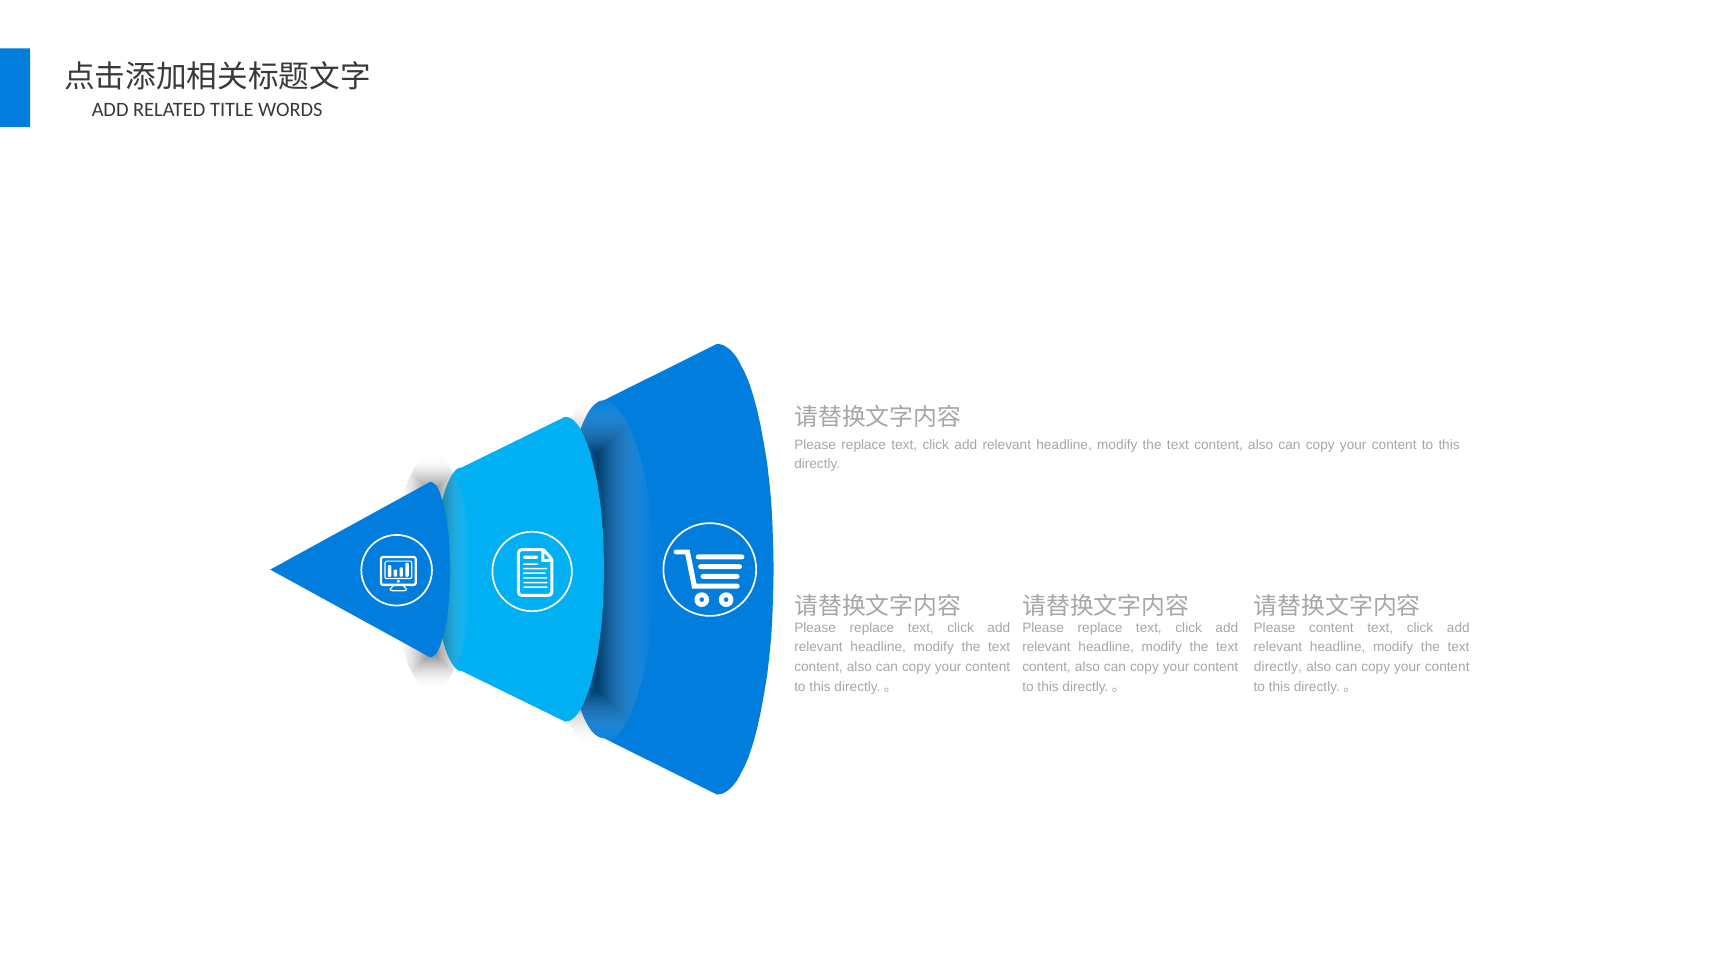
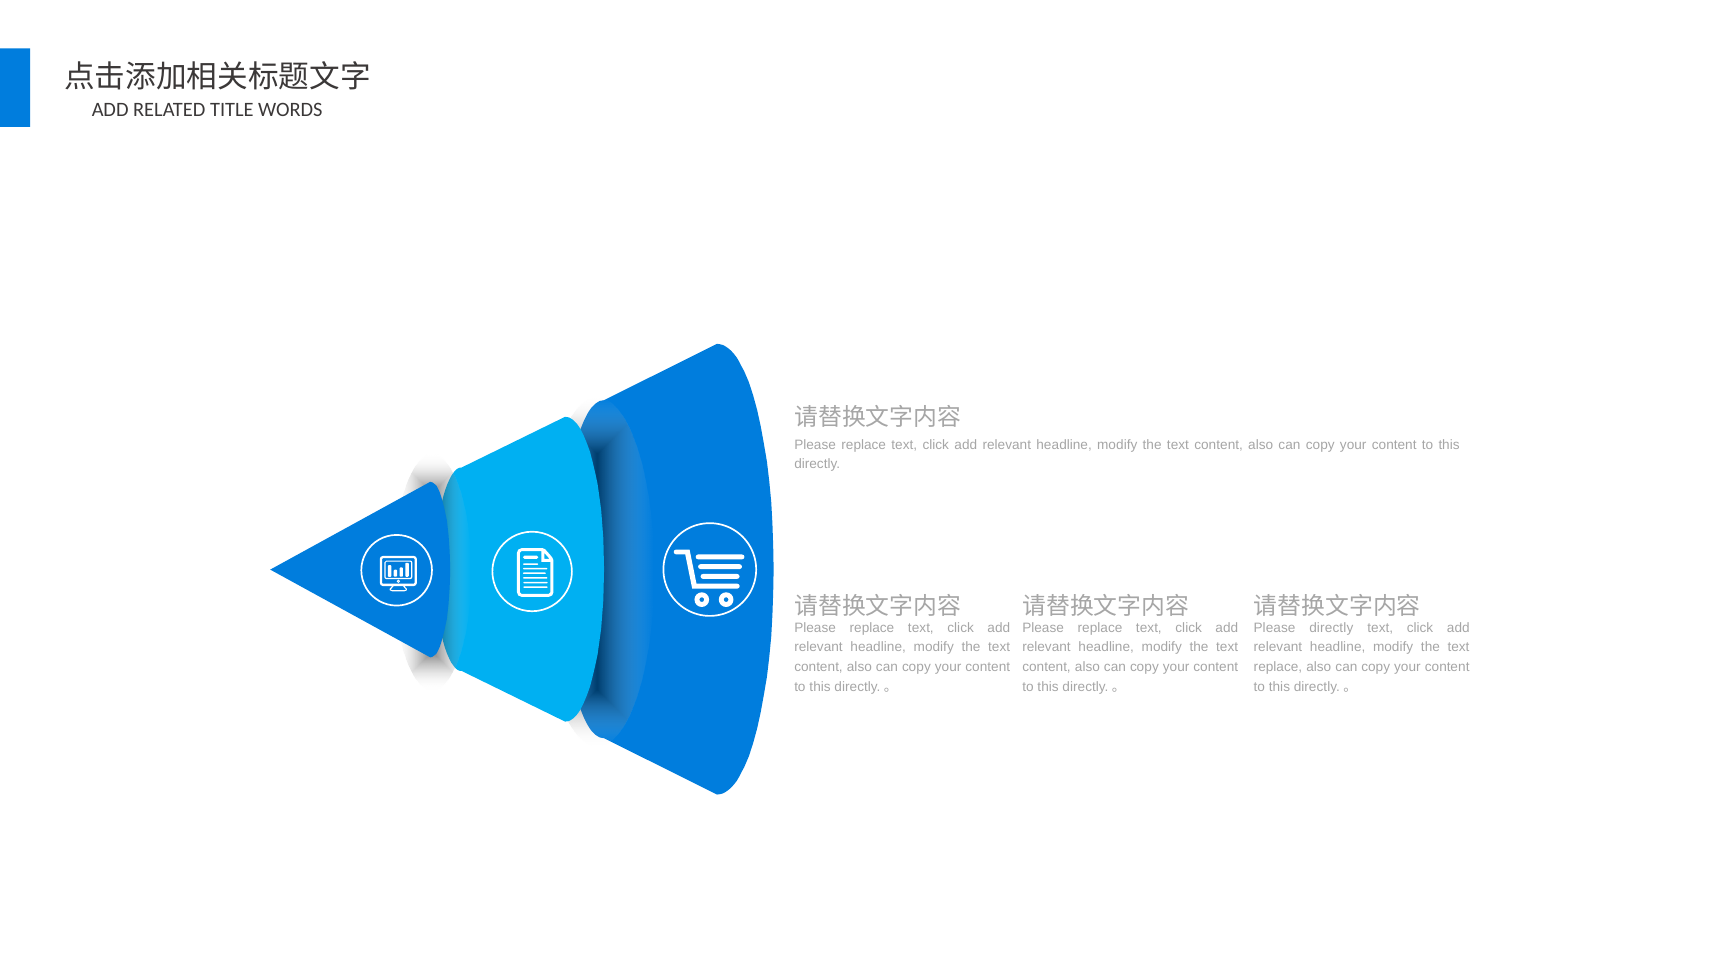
Please content: content -> directly
directly at (1278, 667): directly -> replace
